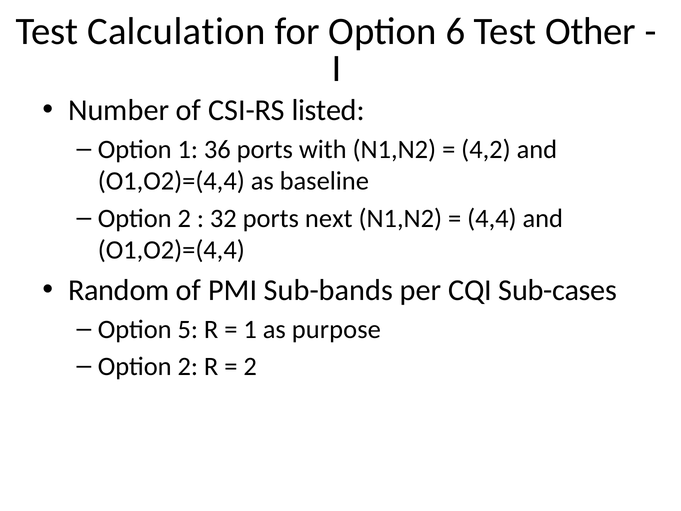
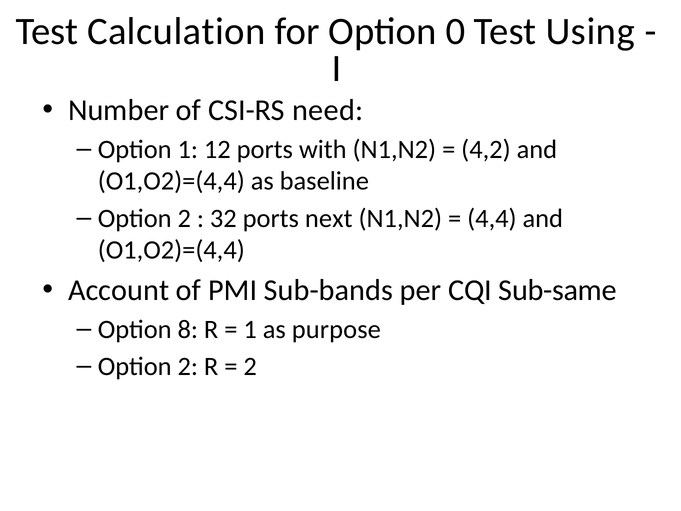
6: 6 -> 0
Other: Other -> Using
listed: listed -> need
36: 36 -> 12
Random: Random -> Account
Sub-cases: Sub-cases -> Sub-same
5: 5 -> 8
